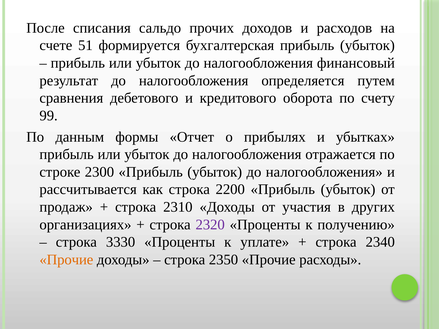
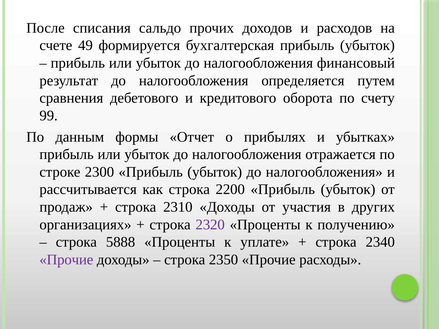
51: 51 -> 49
3330: 3330 -> 5888
Прочие at (66, 260) colour: orange -> purple
